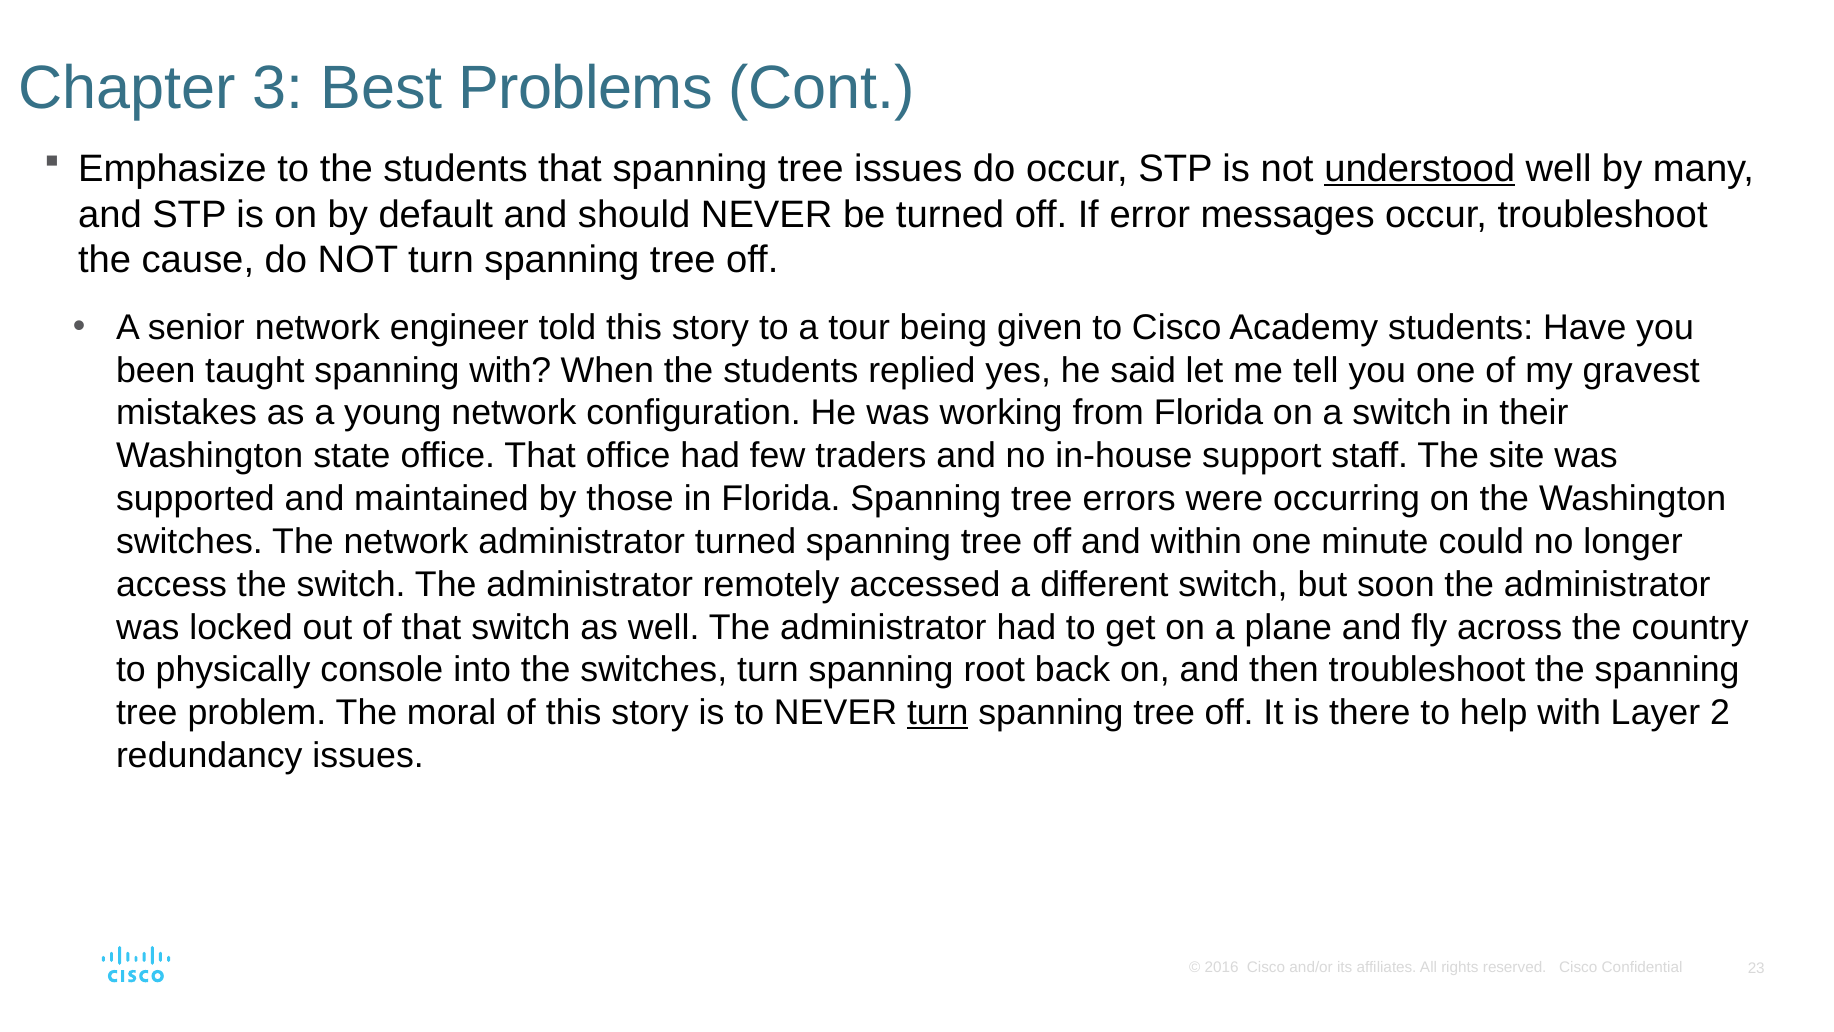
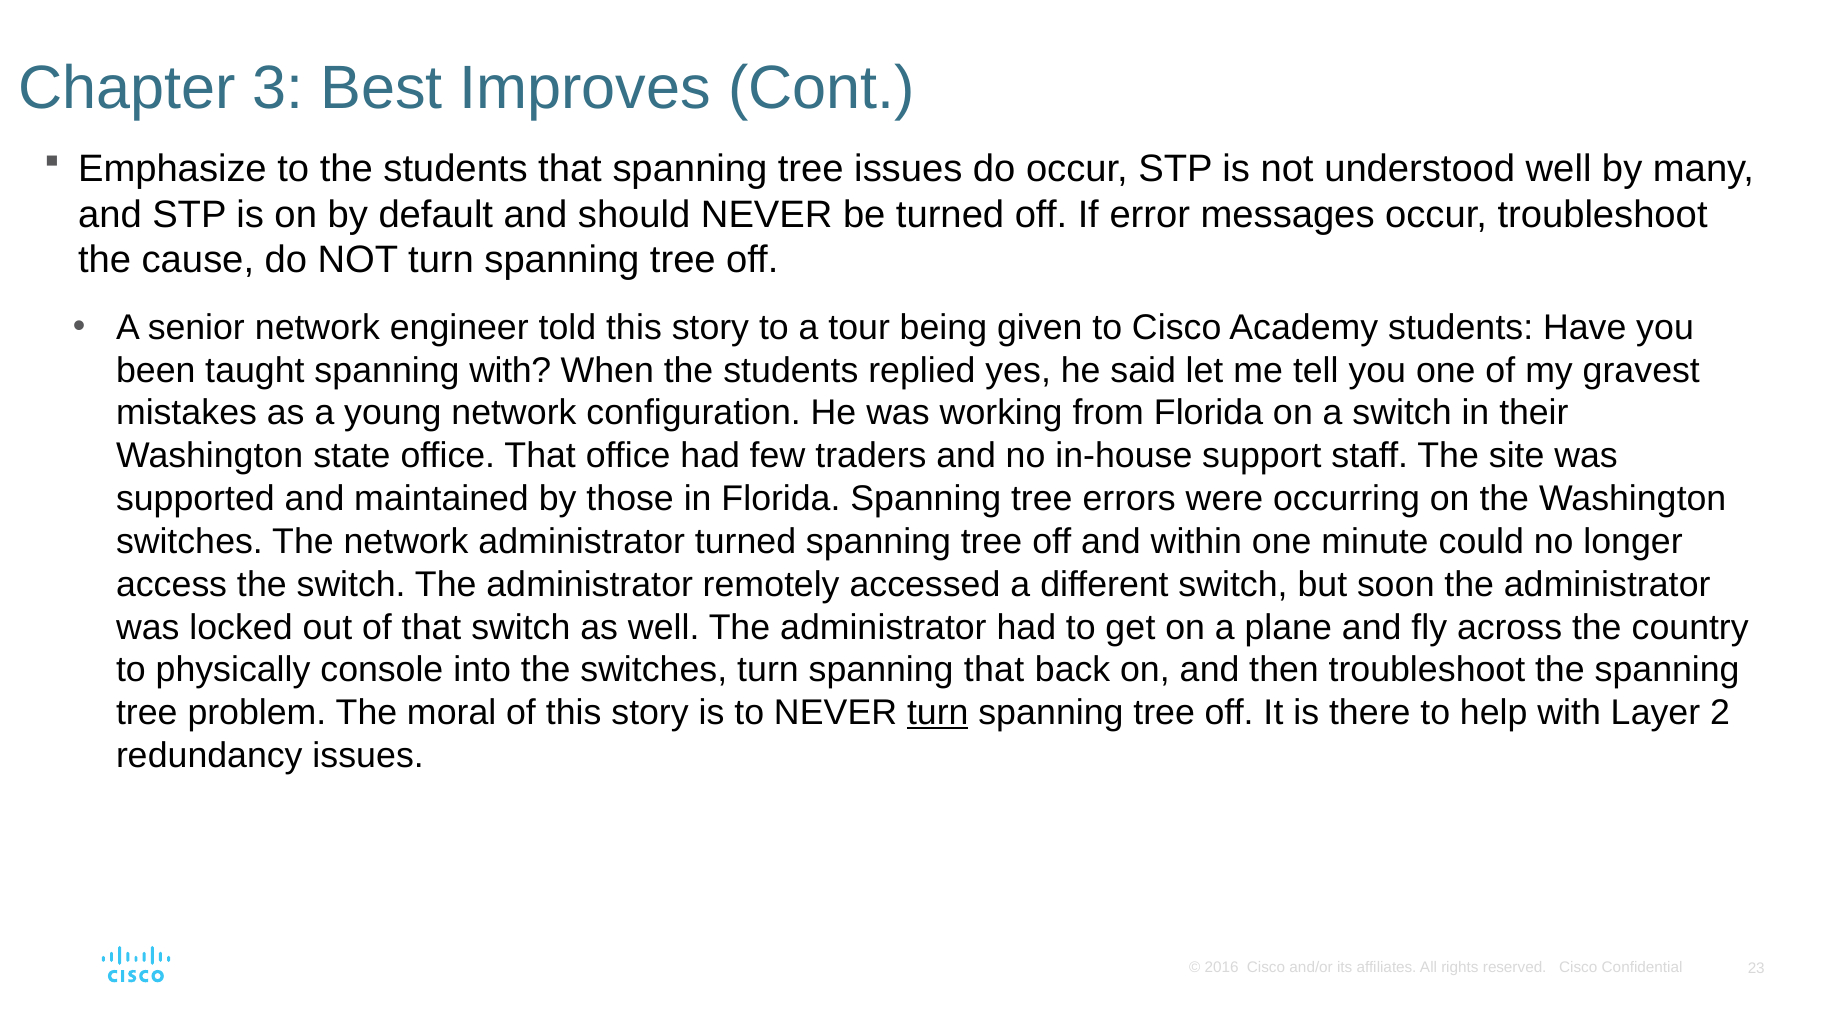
Problems: Problems -> Improves
understood underline: present -> none
spanning root: root -> that
